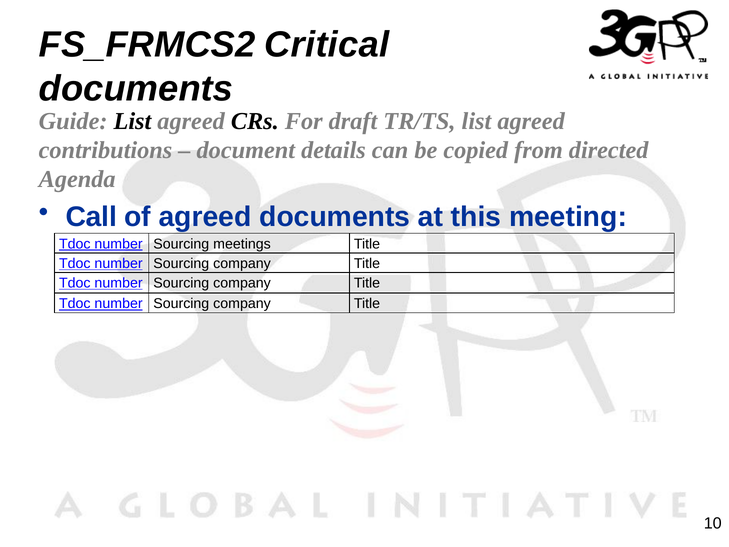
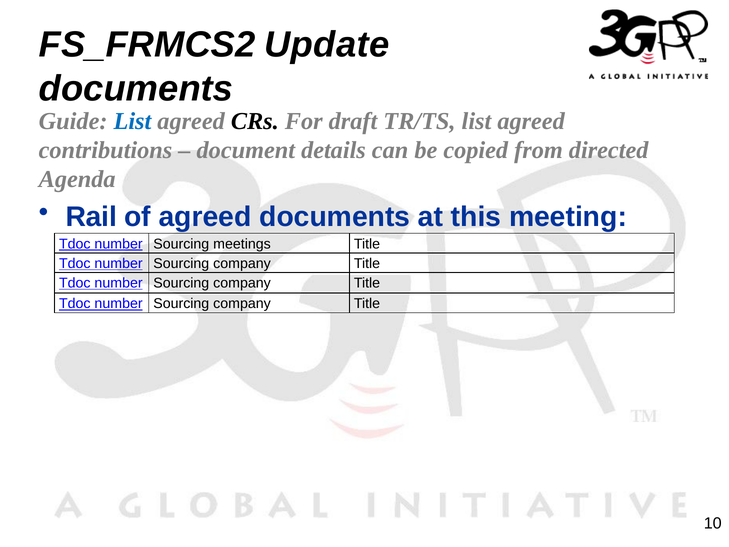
Critical: Critical -> Update
List at (132, 121) colour: black -> blue
Call: Call -> Rail
